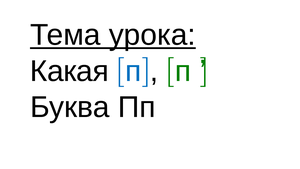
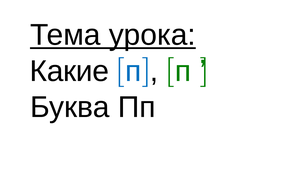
Какая: Какая -> Какие
